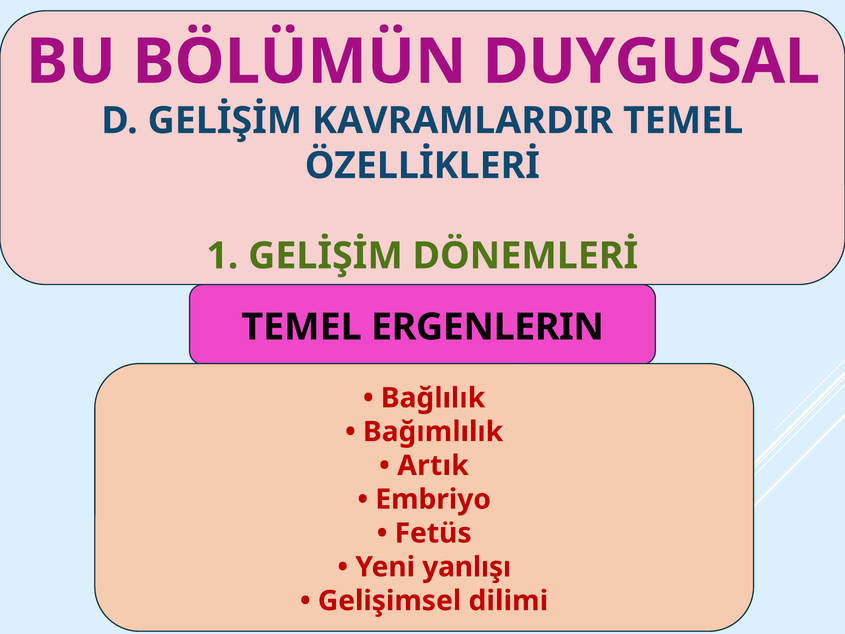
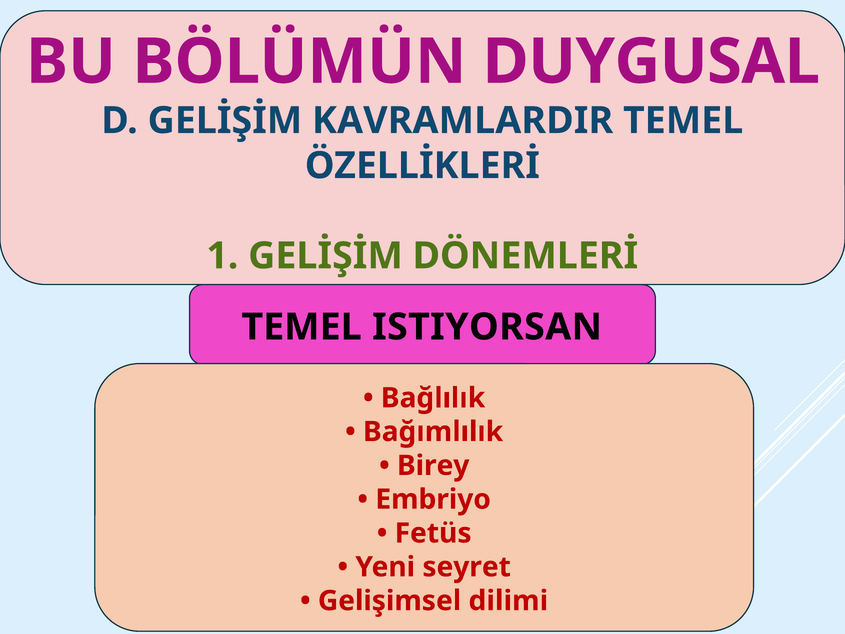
ERGENLERIN: ERGENLERIN -> ISTIYORSAN
Artık: Artık -> Birey
yanlışı: yanlışı -> seyret
